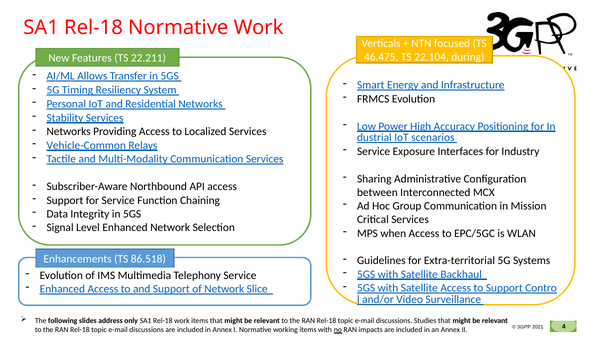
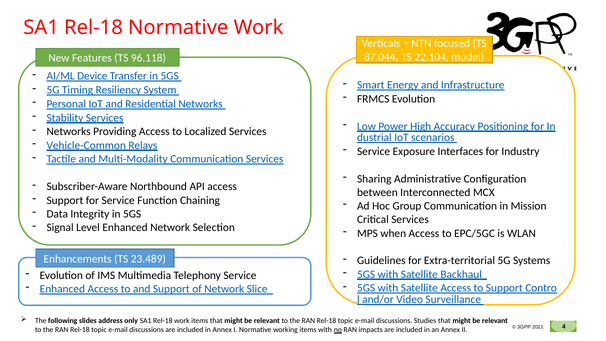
46.475: 46.475 -> 87.044
during: during -> model
22.211: 22.211 -> 96.118
Allows: Allows -> Device
86.518: 86.518 -> 23.489
